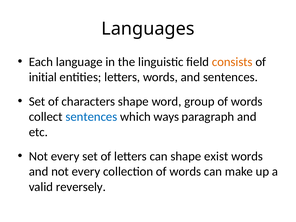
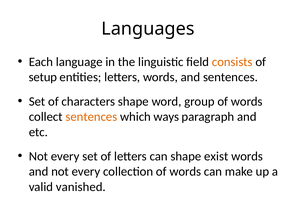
initial: initial -> setup
sentences at (91, 117) colour: blue -> orange
reversely: reversely -> vanished
